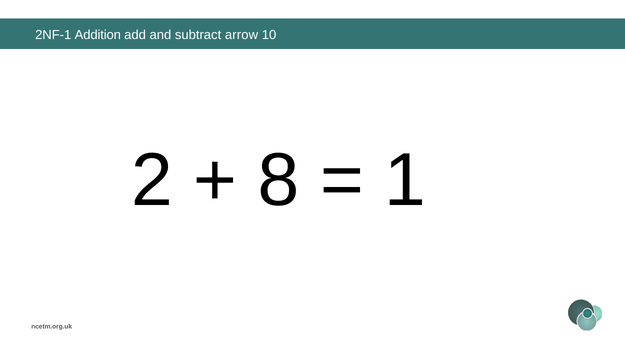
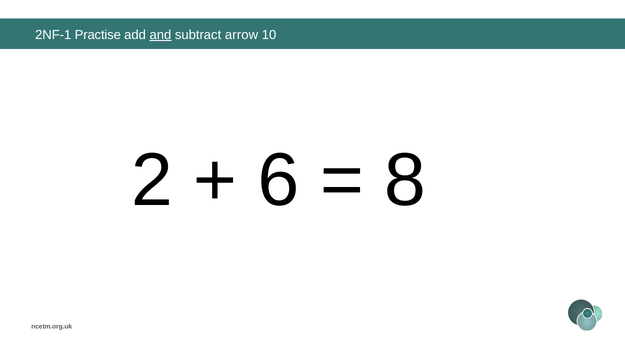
Addition: Addition -> Practise
and underline: none -> present
8: 8 -> 6
1: 1 -> 8
